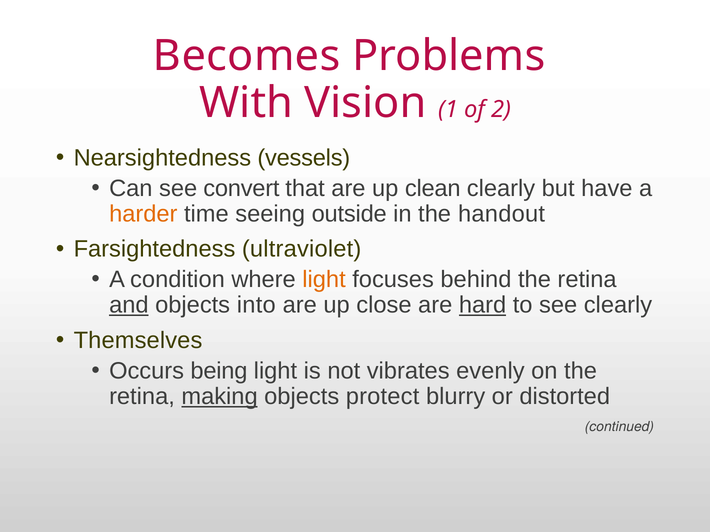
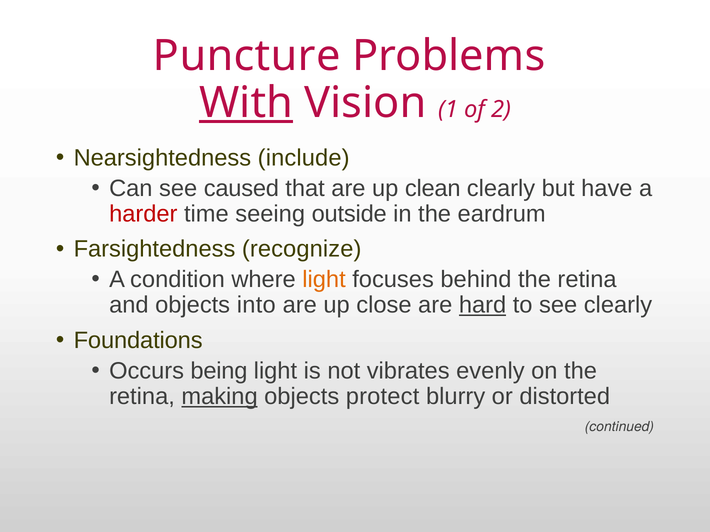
Becomes: Becomes -> Puncture
With underline: none -> present
vessels: vessels -> include
convert: convert -> caused
harder colour: orange -> red
handout: handout -> eardrum
ultraviolet: ultraviolet -> recognize
and underline: present -> none
Themselves: Themselves -> Foundations
